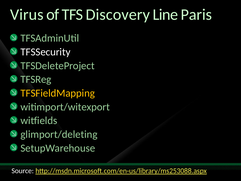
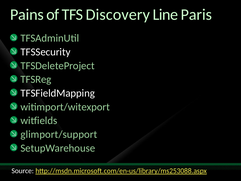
Virus: Virus -> Pains
TFSFieldMapping colour: yellow -> white
glimport/deleting: glimport/deleting -> glimport/support
